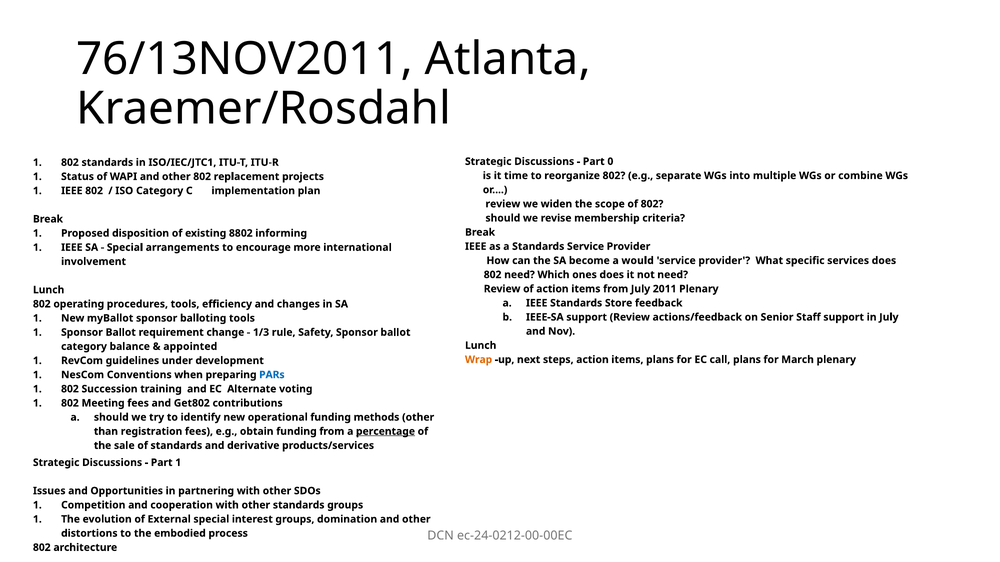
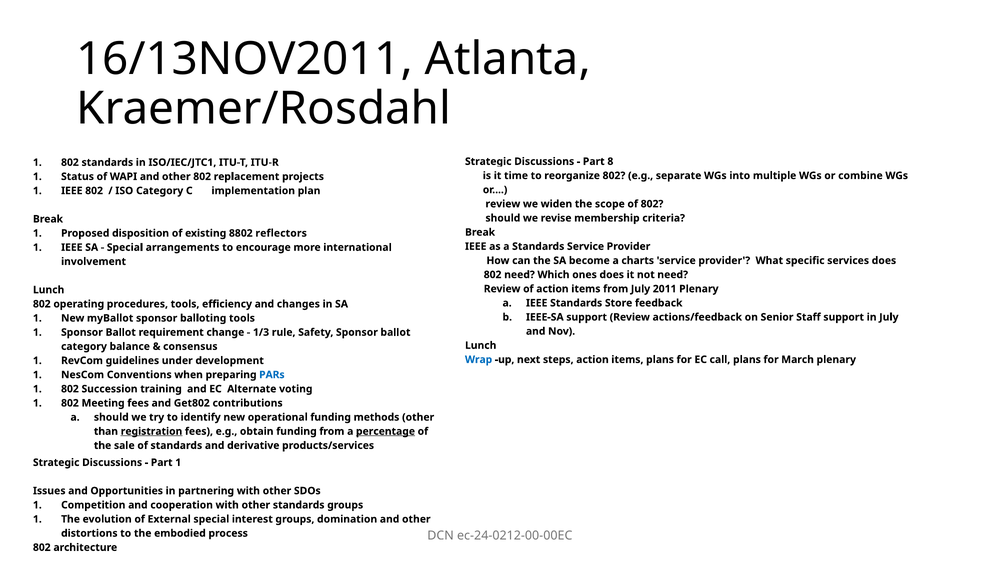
76/13NOV2011: 76/13NOV2011 -> 16/13NOV2011
0: 0 -> 8
informing: informing -> reflectors
would: would -> charts
appointed: appointed -> consensus
Wrap colour: orange -> blue
registration underline: none -> present
